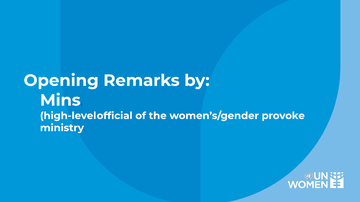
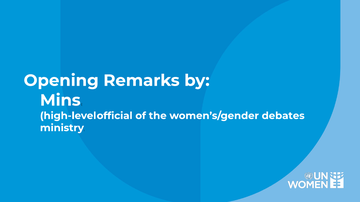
provoke: provoke -> debates
